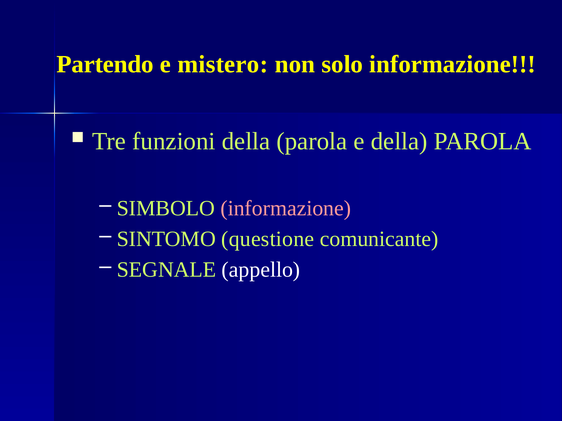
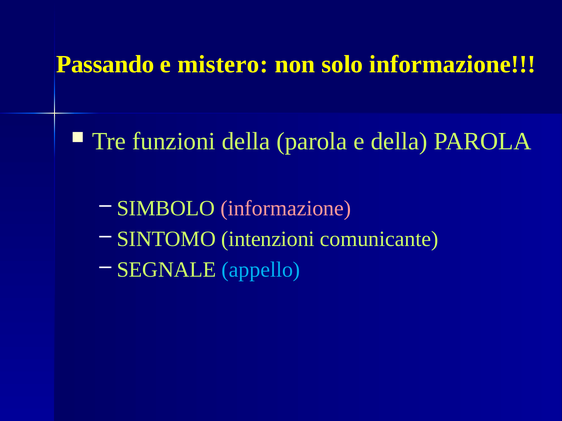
Partendo: Partendo -> Passando
questione: questione -> intenzioni
appello colour: white -> light blue
